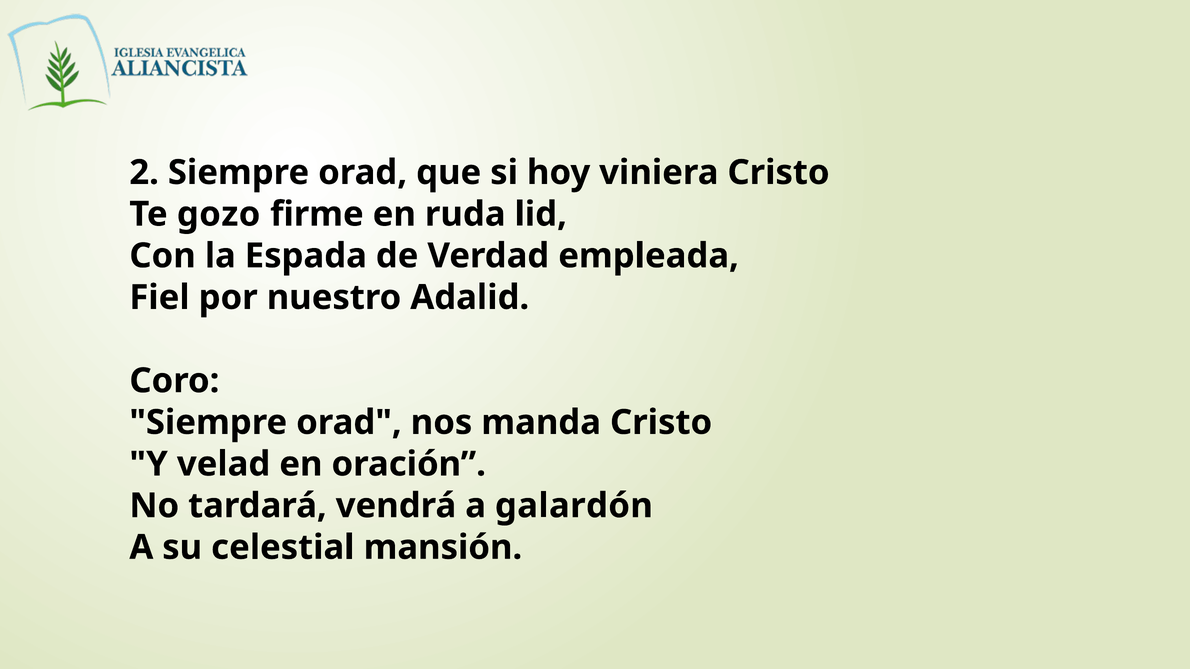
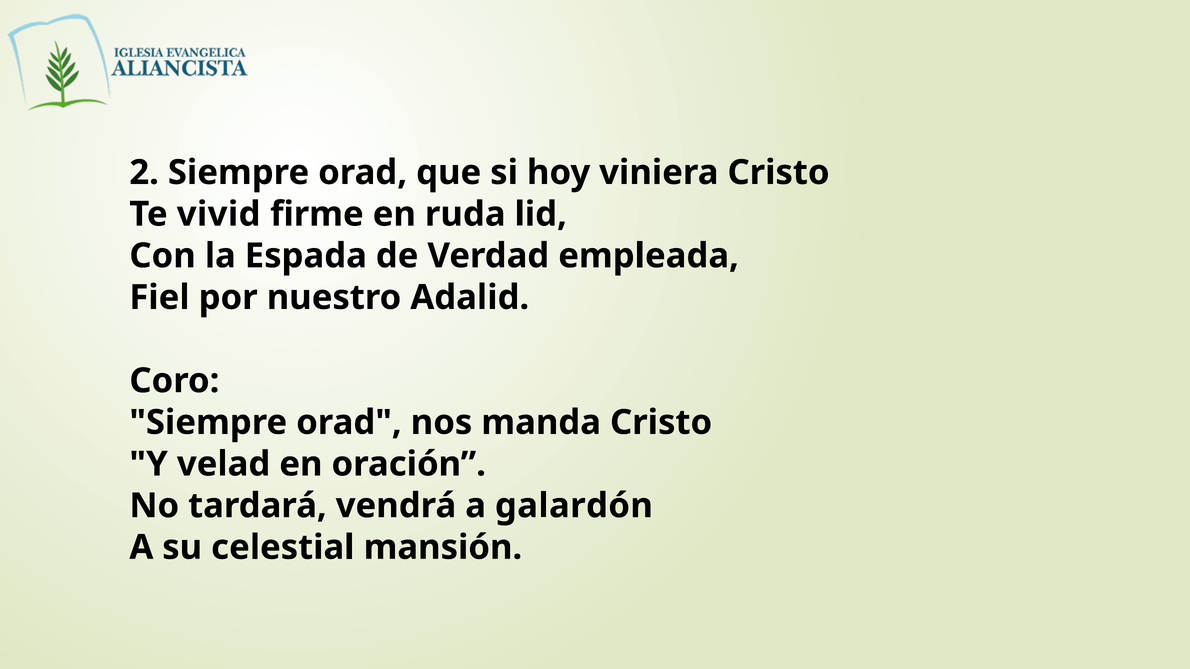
gozo: gozo -> vivid
